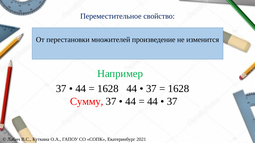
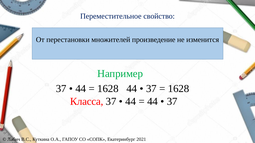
Сумму: Сумму -> Класса
